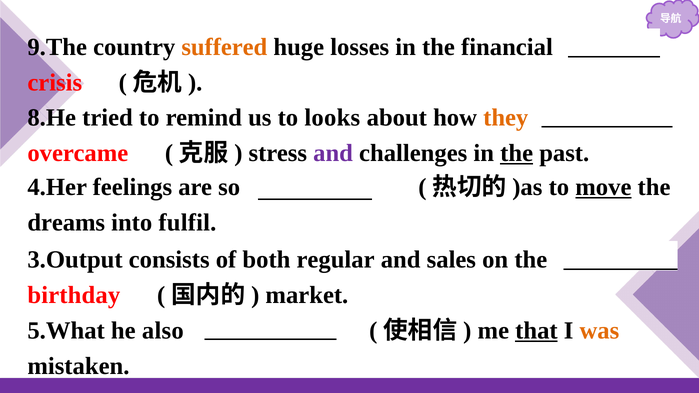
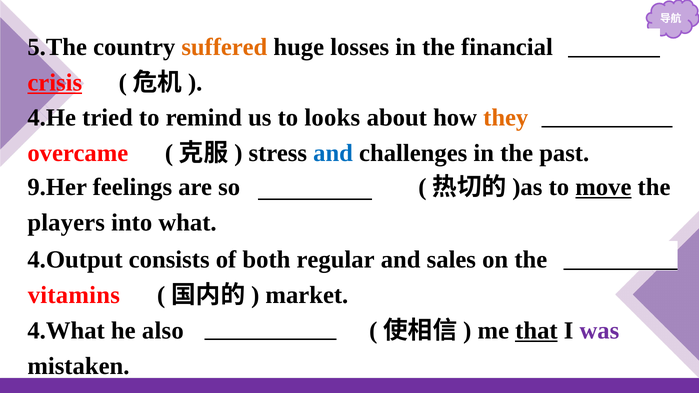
9.The: 9.The -> 5.The
crisis underline: none -> present
8.He: 8.He -> 4.He
and at (333, 153) colour: purple -> blue
the at (517, 153) underline: present -> none
4.Her: 4.Her -> 9.Her
dreams: dreams -> players
fulfil: fulfil -> what
3.Output: 3.Output -> 4.Output
birthday: birthday -> vitamins
5.What: 5.What -> 4.What
was colour: orange -> purple
